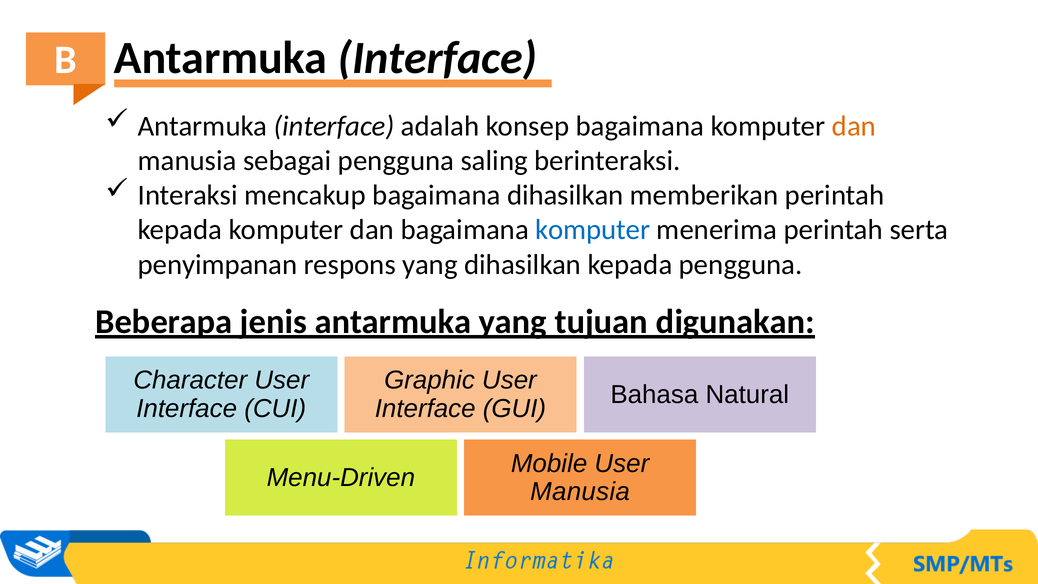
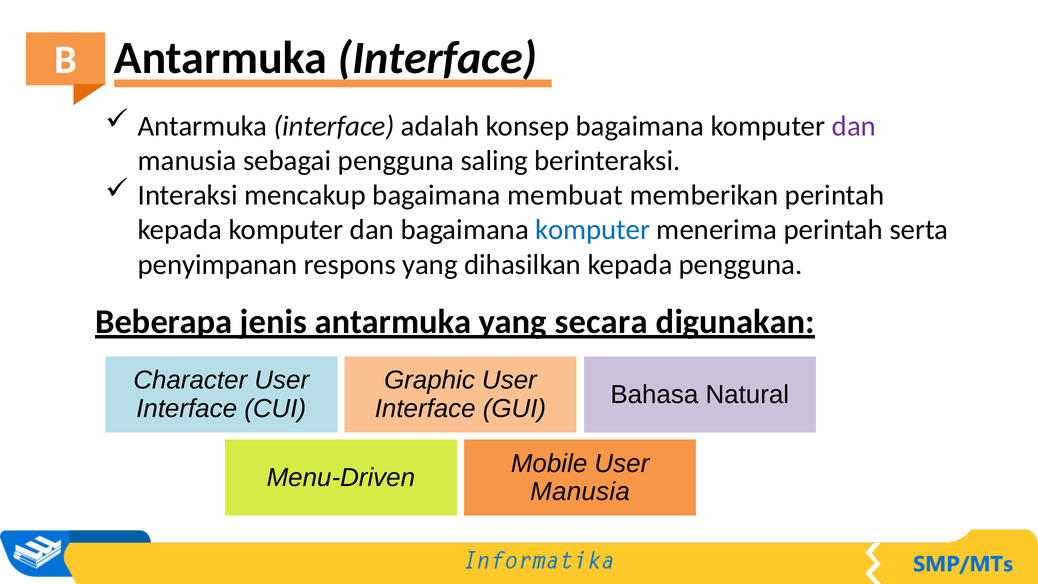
dan at (854, 126) colour: orange -> purple
bagaimana dihasilkan: dihasilkan -> membuat
tujuan: tujuan -> secara
